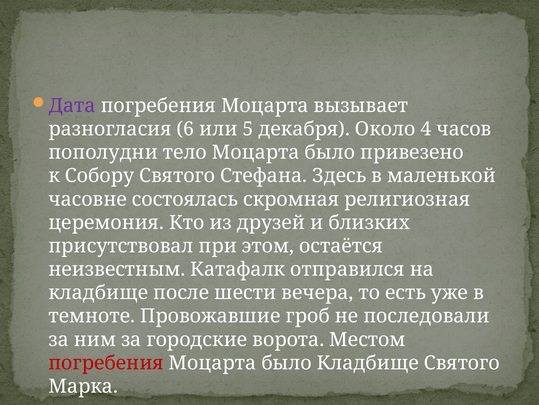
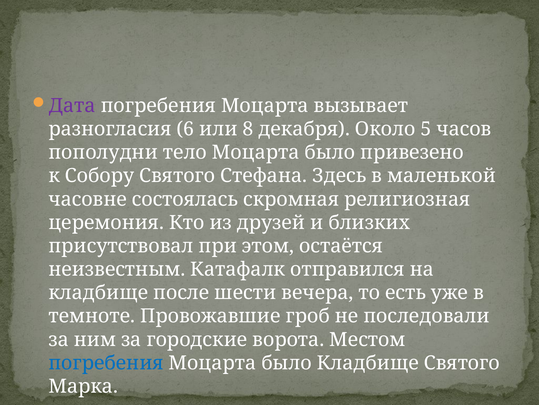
5: 5 -> 8
4: 4 -> 5
погребения at (106, 362) colour: red -> blue
